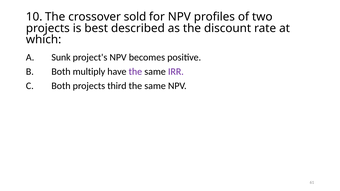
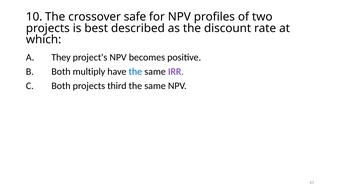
sold: sold -> safe
Sunk: Sunk -> They
the at (135, 72) colour: purple -> blue
